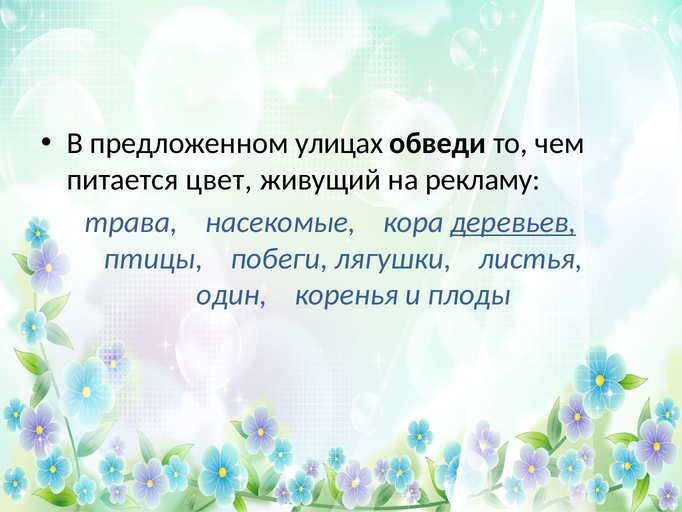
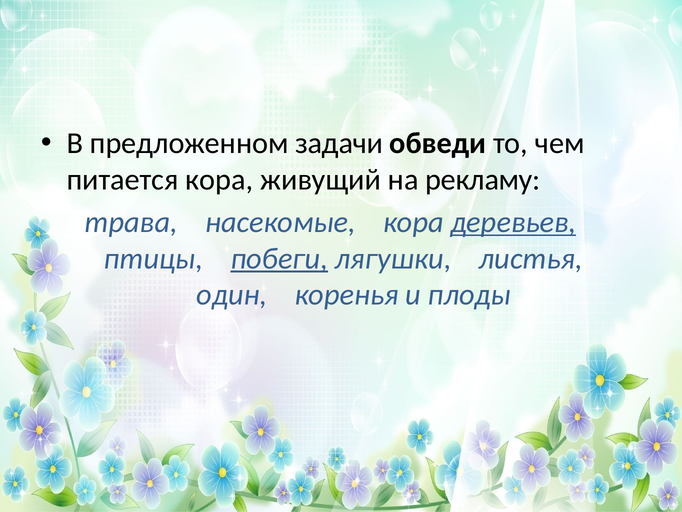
улицах: улицах -> задачи
питается цвет: цвет -> кора
побеги underline: none -> present
